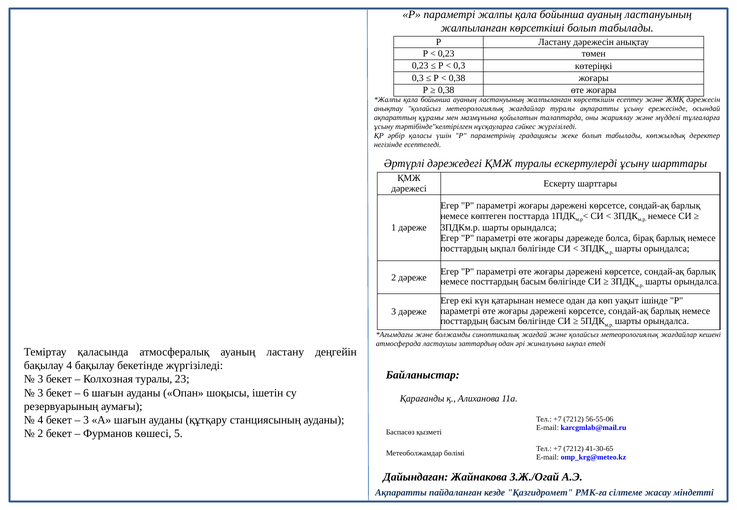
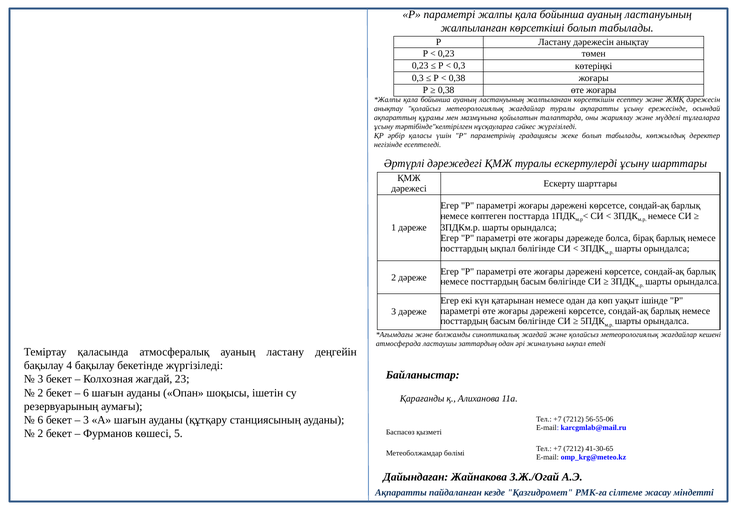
Колхозная туралы: туралы -> жағдай
3 at (40, 393): 3 -> 2
4 at (40, 420): 4 -> 6
